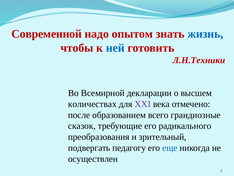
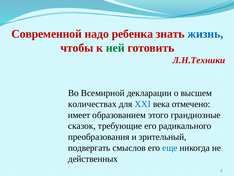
опытом: опытом -> ребенка
ней colour: blue -> green
XXI colour: purple -> blue
после: после -> имеет
всего: всего -> этого
педагогу: педагогу -> смыслов
осуществлен: осуществлен -> действенных
